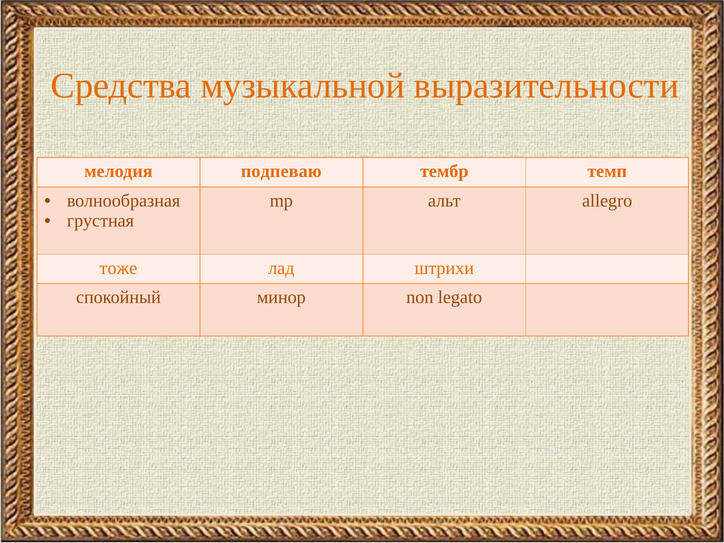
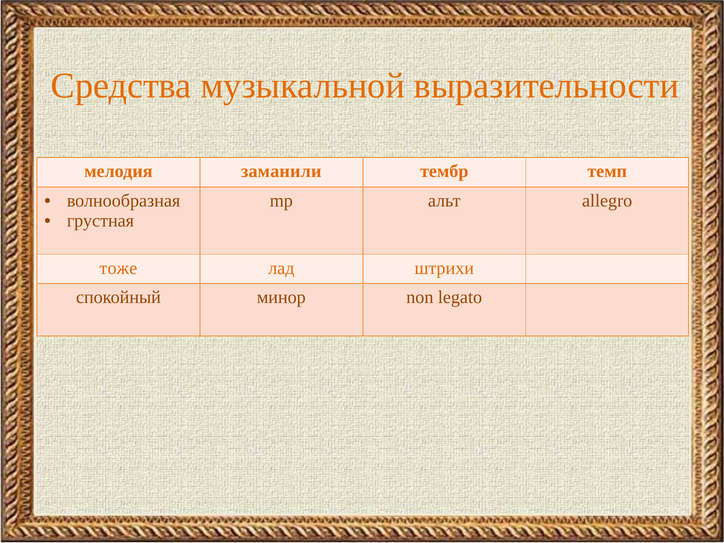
подпеваю: подпеваю -> заманили
